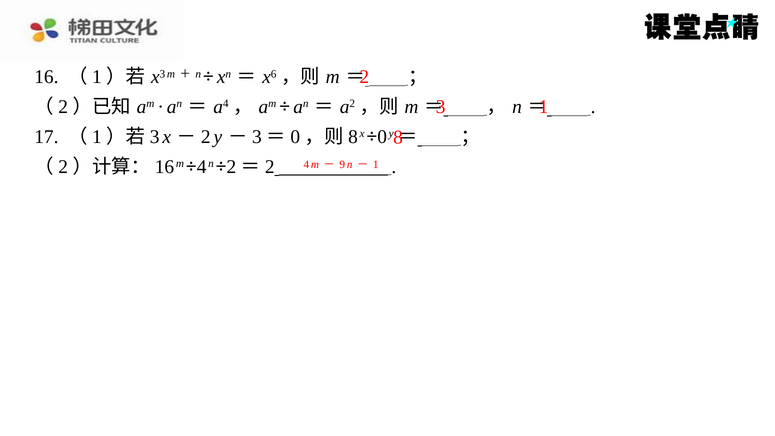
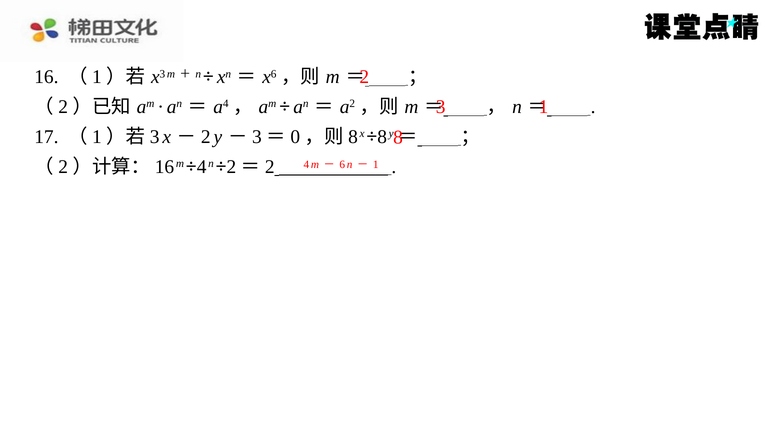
0 at (382, 137): 0 -> 8
9: 9 -> 6
